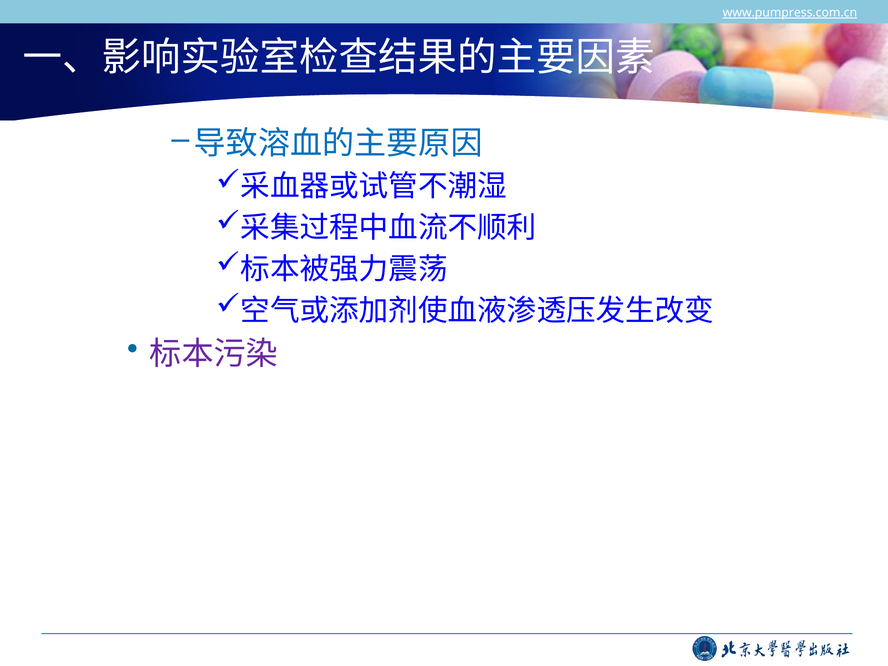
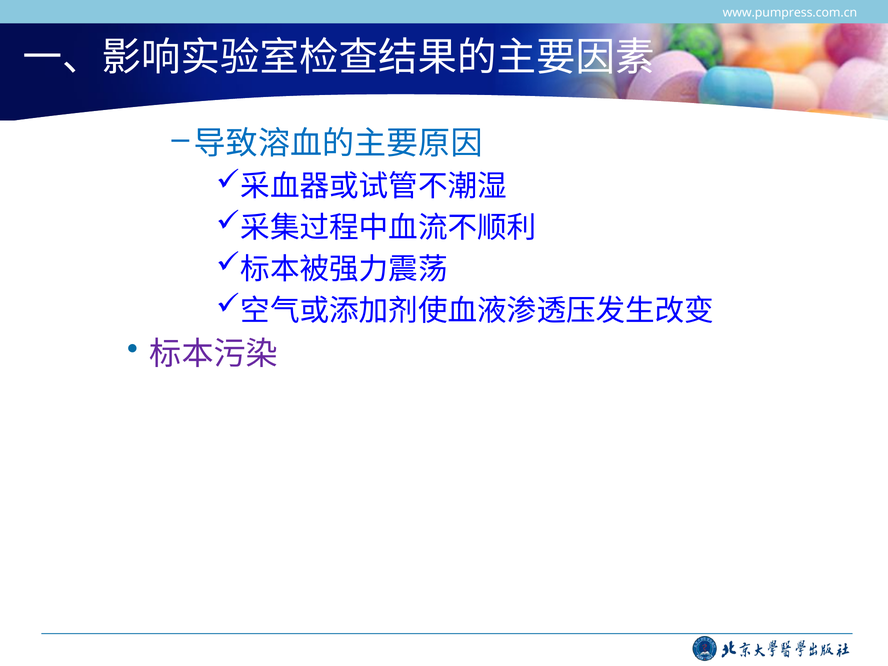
www.pumpress.com.cn underline: present -> none
